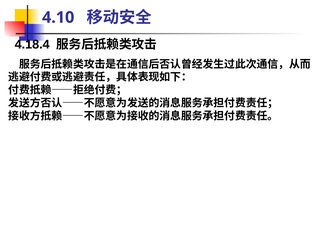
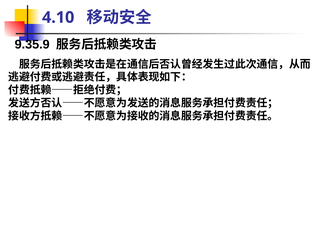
4.18.4: 4.18.4 -> 9.35.9
